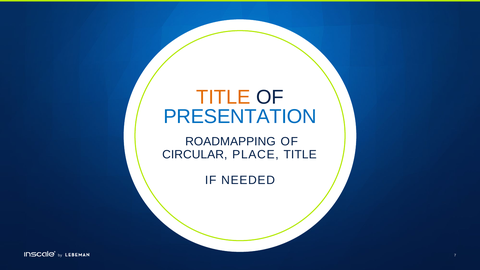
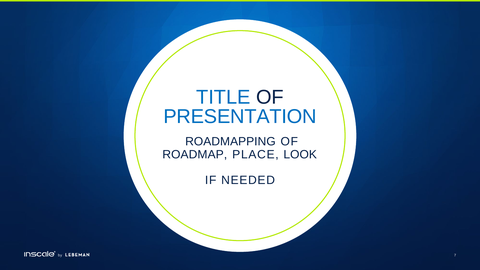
TITLE at (223, 97) colour: orange -> blue
CIRCULAR: CIRCULAR -> ROADMAP
PLACE TITLE: TITLE -> LOOK
